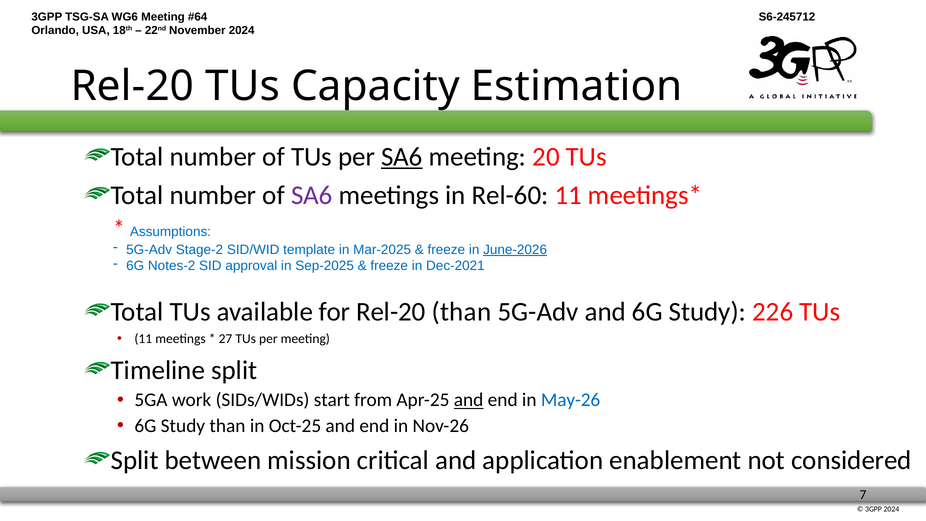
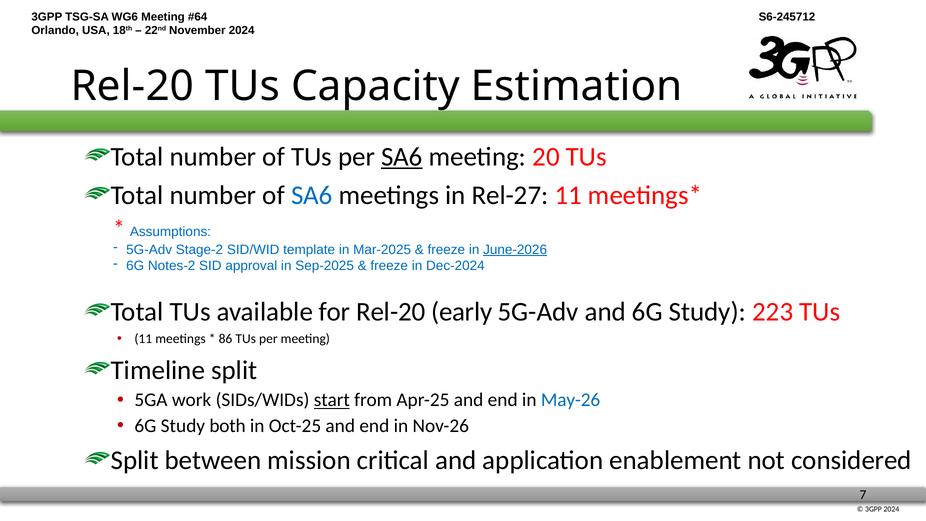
SA6 at (312, 195) colour: purple -> blue
Rel-60: Rel-60 -> Rel-27
Dec-2021: Dec-2021 -> Dec-2024
Rel-20 than: than -> early
226: 226 -> 223
27: 27 -> 86
start underline: none -> present
and at (469, 400) underline: present -> none
Study than: than -> both
